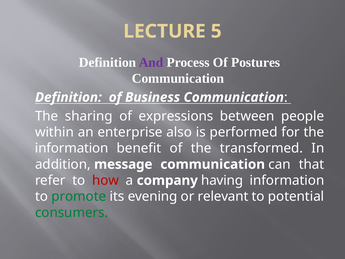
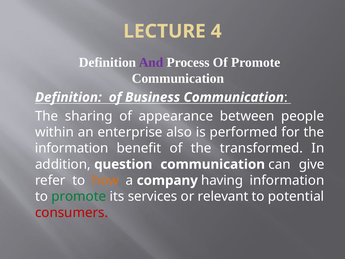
5: 5 -> 4
Of Postures: Postures -> Promote
expressions: expressions -> appearance
message: message -> question
that: that -> give
how colour: red -> orange
evening: evening -> services
consumers colour: green -> red
